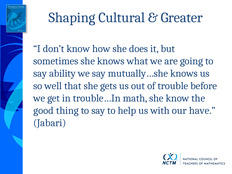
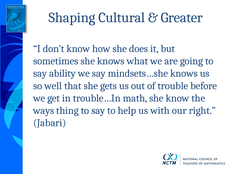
mutually…she: mutually…she -> mindsets…she
good: good -> ways
have: have -> right
